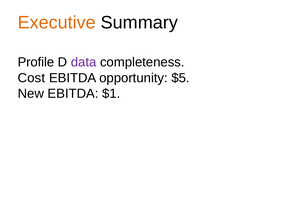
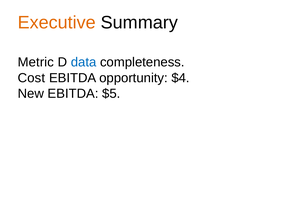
Profile: Profile -> Metric
data colour: purple -> blue
$5: $5 -> $4
$1: $1 -> $5
